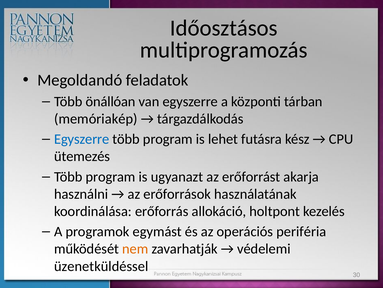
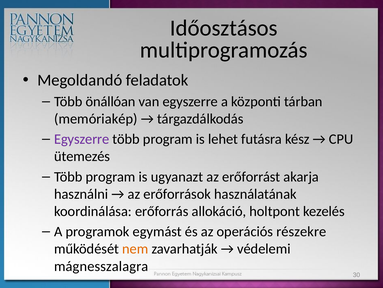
Egyszerre at (82, 139) colour: blue -> purple
periféria: periféria -> részekre
üzenetküldéssel: üzenetküldéssel -> mágnesszalagra
